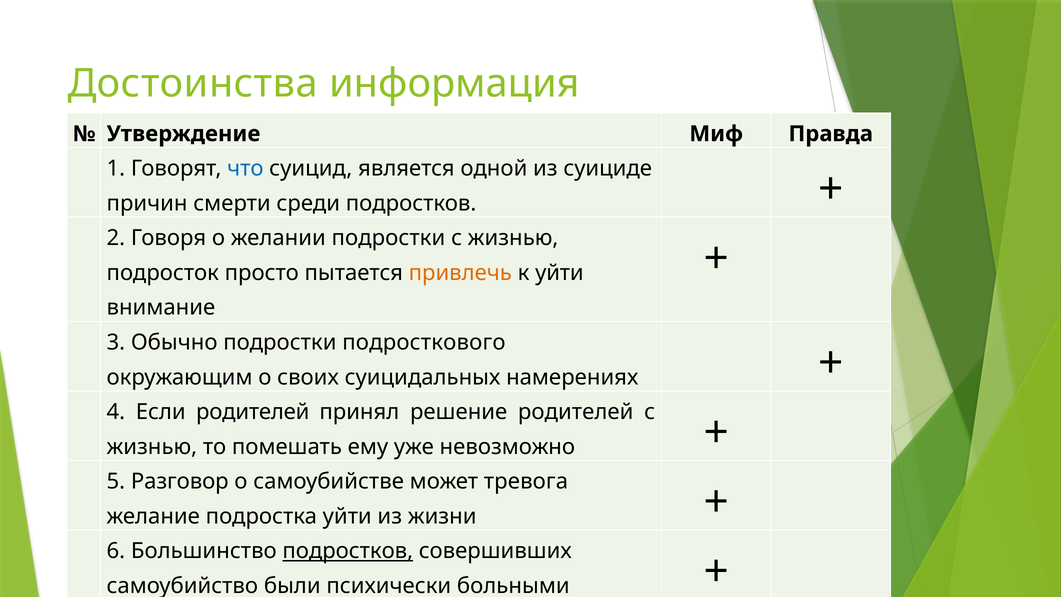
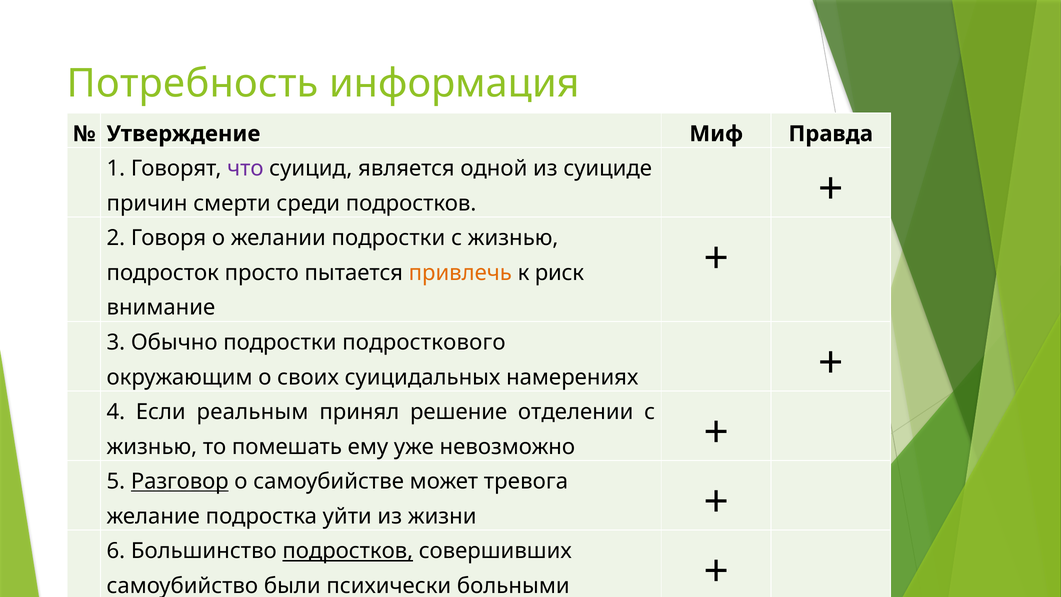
Достоинства: Достоинства -> Потребность
что colour: blue -> purple
к уйти: уйти -> риск
Если родителей: родителей -> реальным
решение родителей: родителей -> отделении
Разговор underline: none -> present
